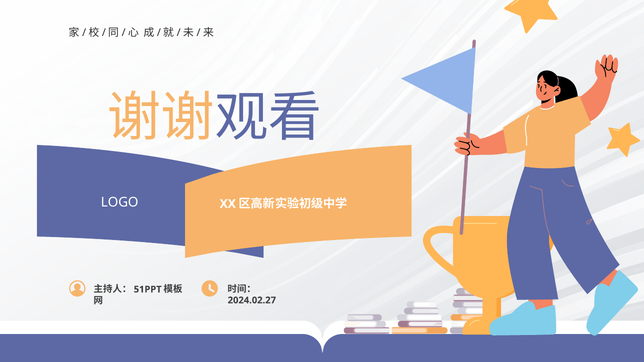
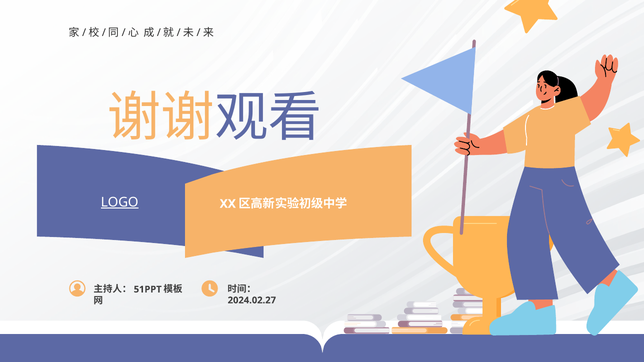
LOGO underline: none -> present
